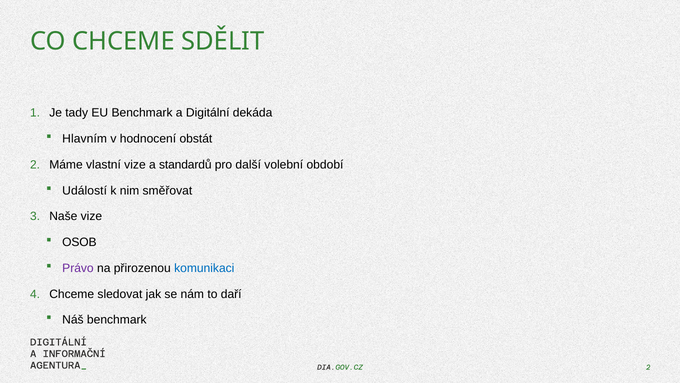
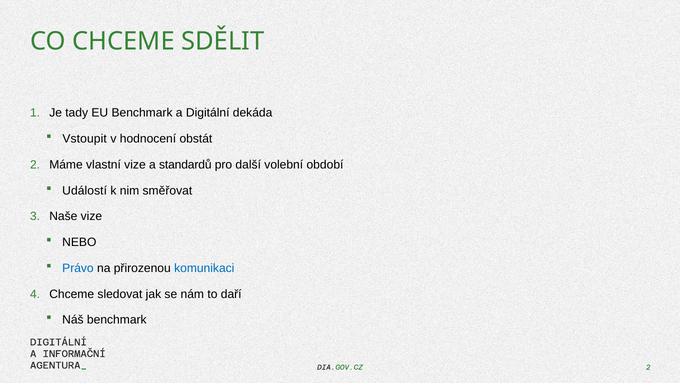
Hlavním: Hlavním -> Vstoupit
OSOB: OSOB -> NEBO
Právo colour: purple -> blue
